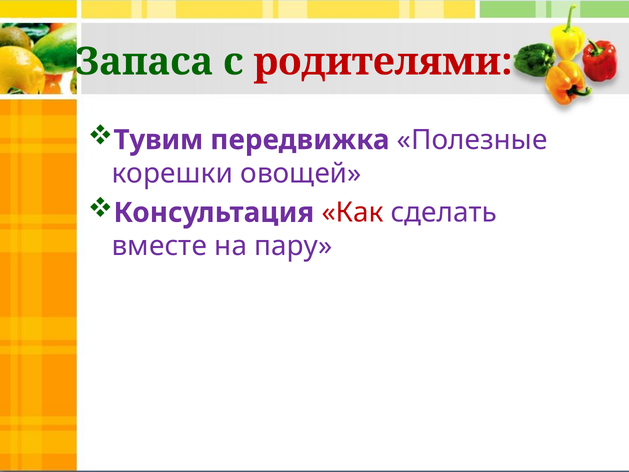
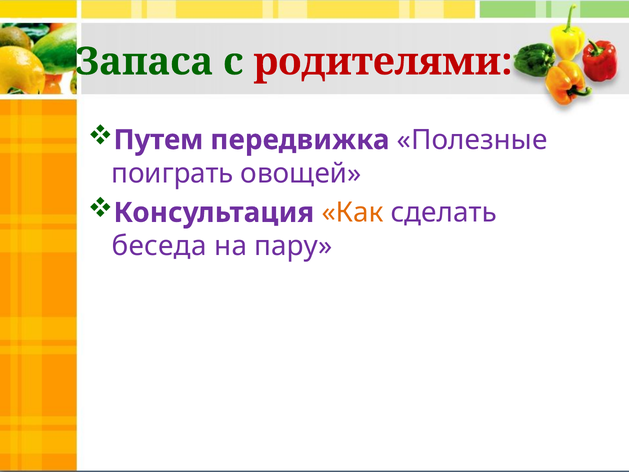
Тувим: Тувим -> Путем
корешки: корешки -> поиграть
Как colour: red -> orange
вместе: вместе -> беседа
